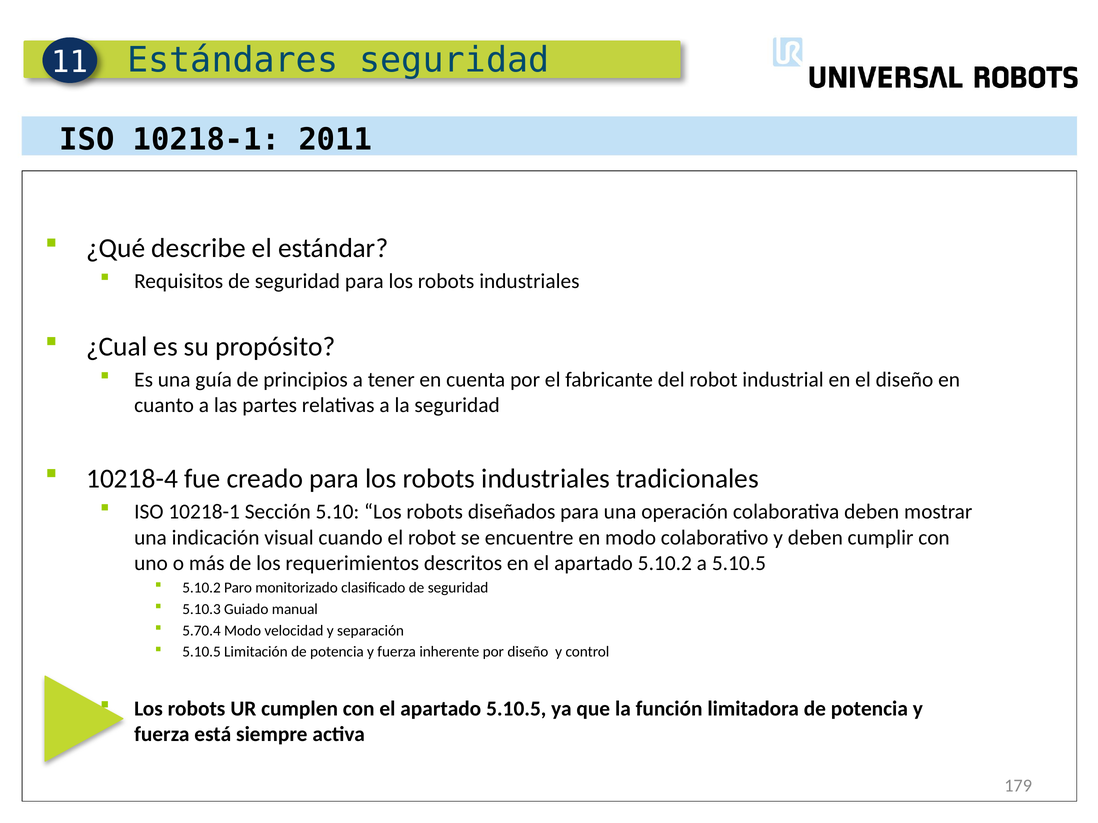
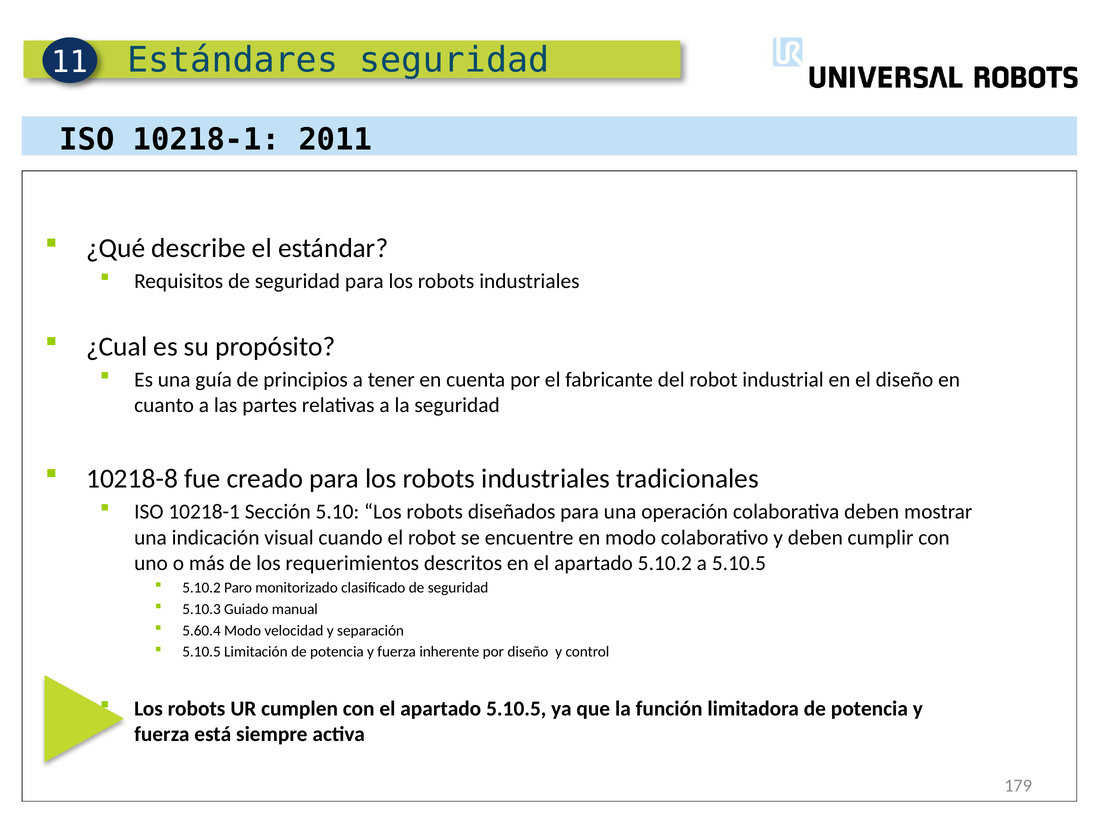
10218-4: 10218-4 -> 10218-8
5.70.4: 5.70.4 -> 5.60.4
